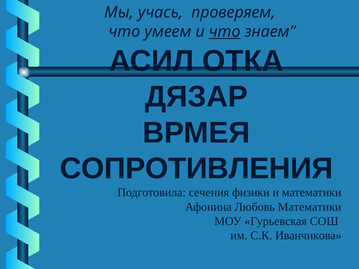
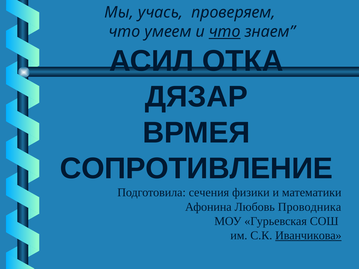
СОПРОТИВЛЕНИЯ: СОПРОТИВЛЕНИЯ -> СОПРОТИВЛЕНИЕ
Любовь Математики: Математики -> Проводника
Иванчикова underline: none -> present
